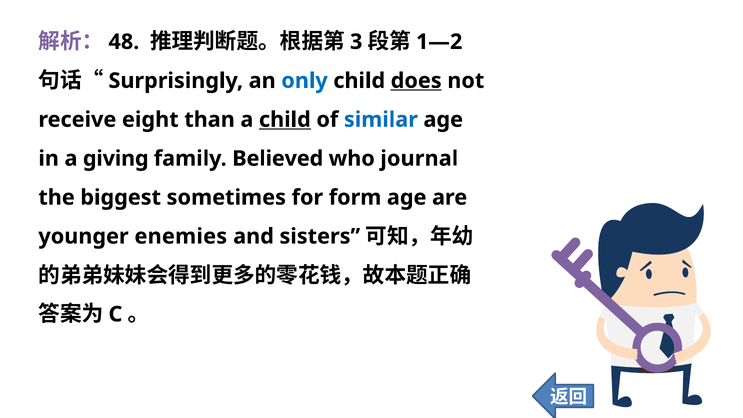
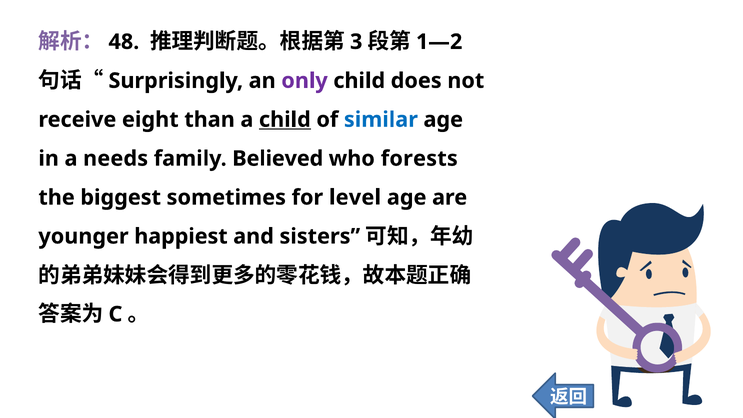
only colour: blue -> purple
does underline: present -> none
giving: giving -> needs
journal: journal -> forests
form: form -> level
enemies: enemies -> happiest
